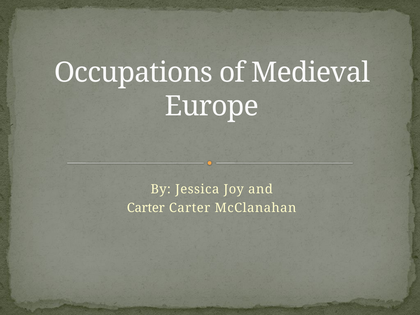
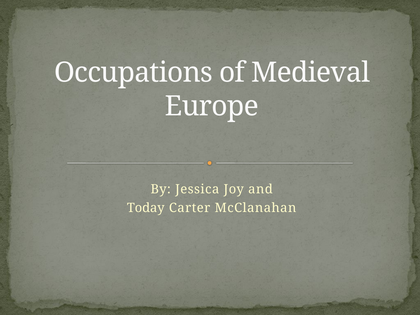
Carter at (146, 208): Carter -> Today
